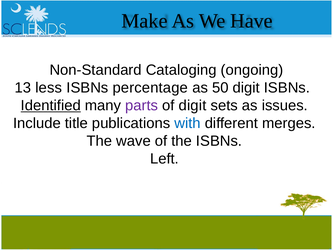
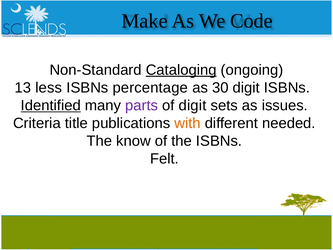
Have: Have -> Code
Cataloging underline: none -> present
50: 50 -> 30
Include: Include -> Criteria
with colour: blue -> orange
merges: merges -> needed
wave: wave -> know
Left: Left -> Felt
